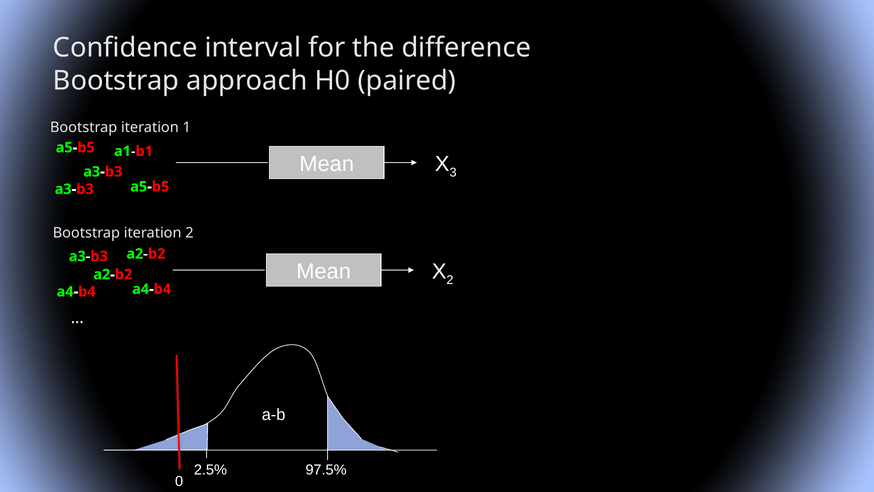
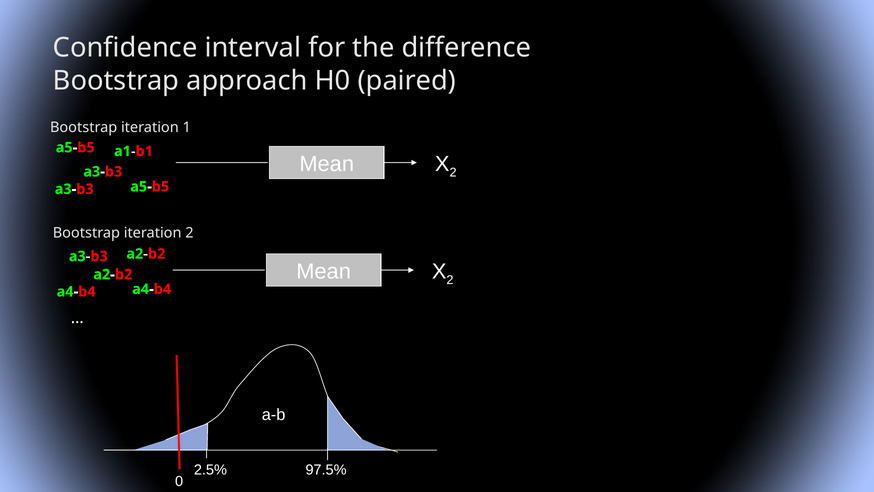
3 at (453, 172): 3 -> 2
